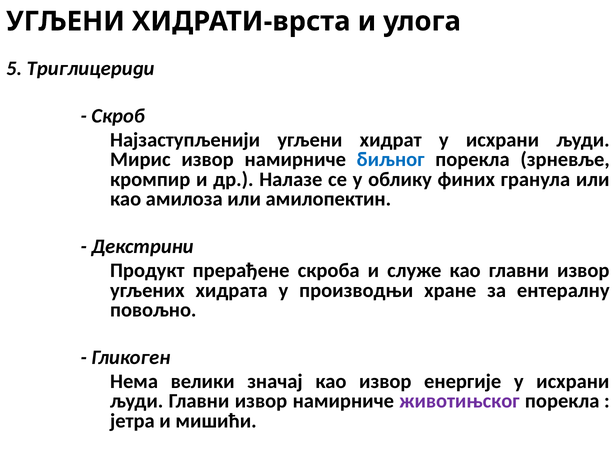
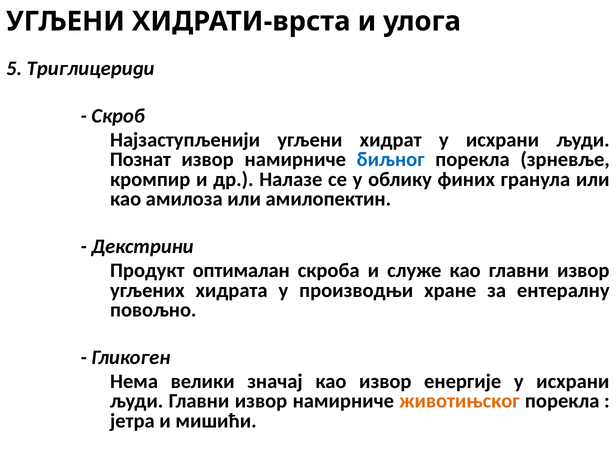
Мирис: Мирис -> Познат
прерађене: прерађене -> оптималан
животињског colour: purple -> orange
